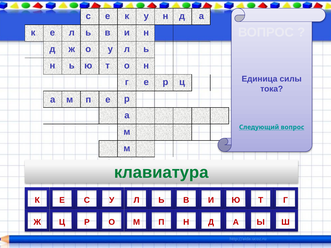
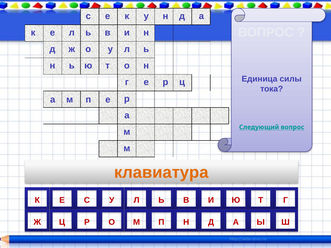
клавиатура colour: green -> orange
